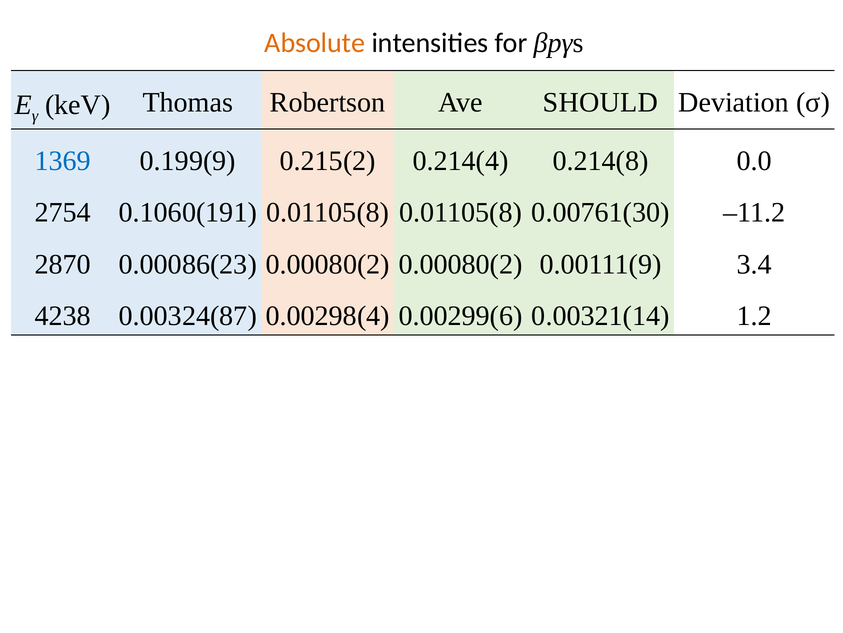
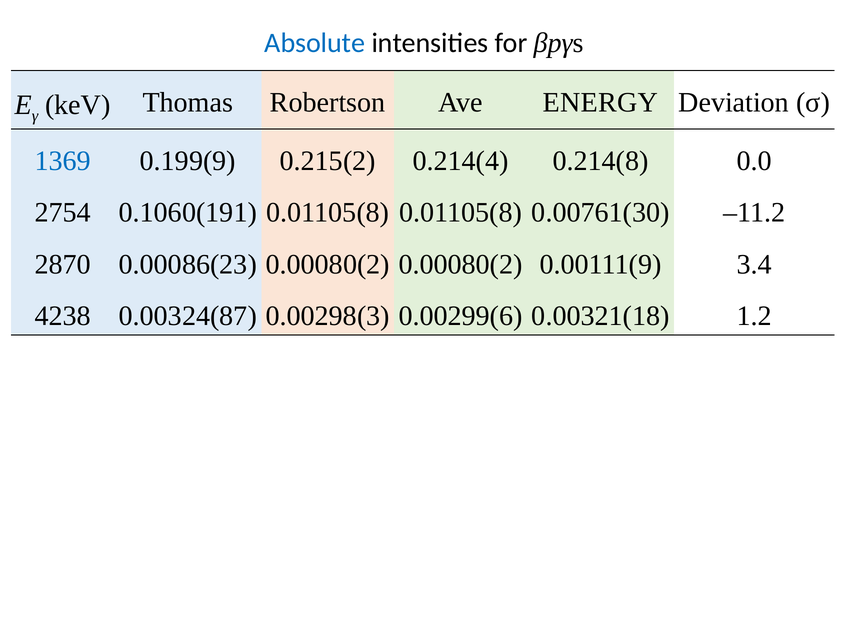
Absolute colour: orange -> blue
SHOULD: SHOULD -> ENERGY
0.00298(4: 0.00298(4 -> 0.00298(3
0.00321(14: 0.00321(14 -> 0.00321(18
